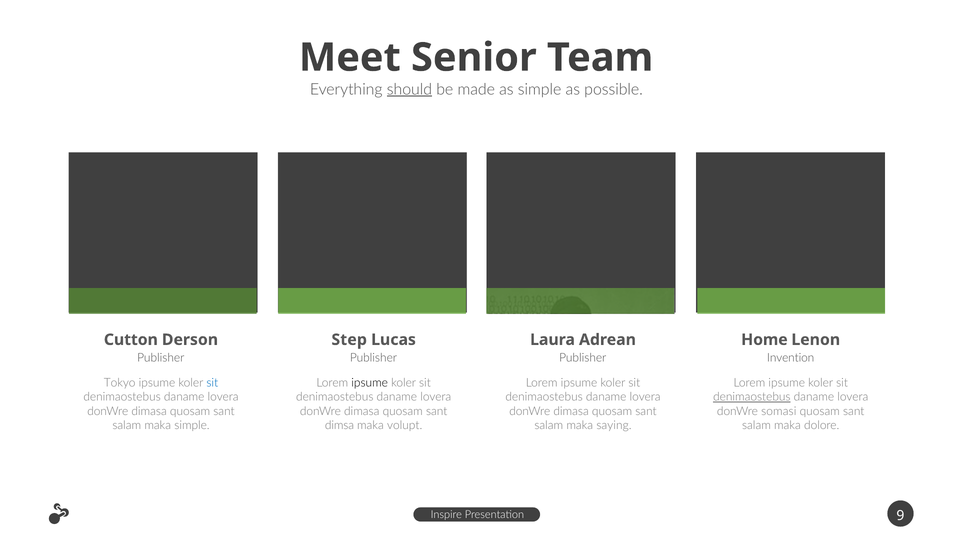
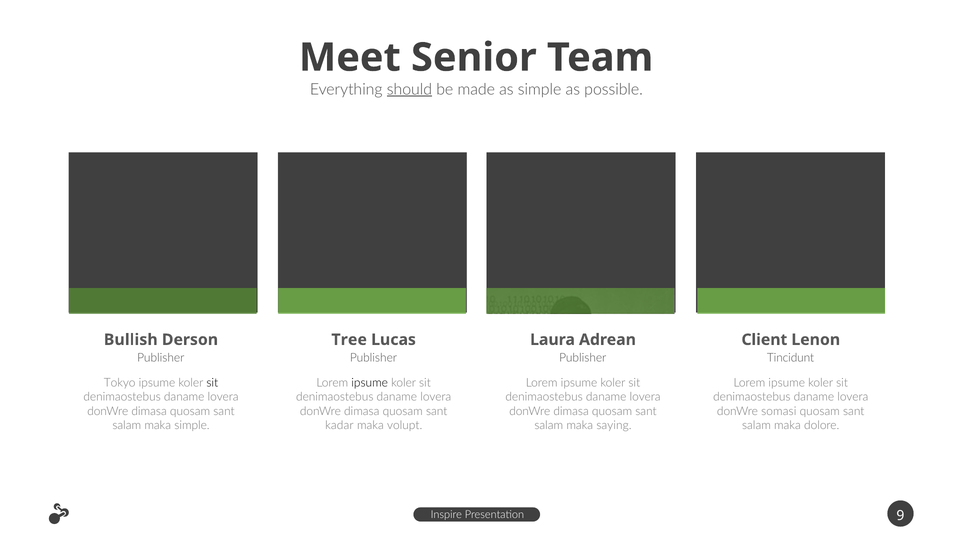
Cutton: Cutton -> Bullish
Step: Step -> Tree
Home: Home -> Client
Invention: Invention -> Tincidunt
sit at (212, 383) colour: blue -> black
denimaostebus at (752, 397) underline: present -> none
dimsa: dimsa -> kadar
